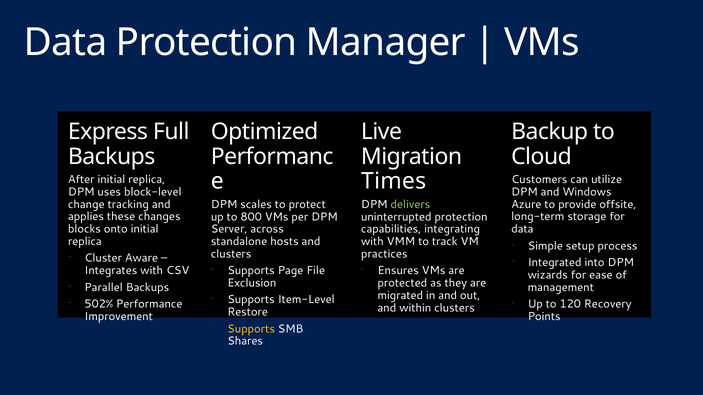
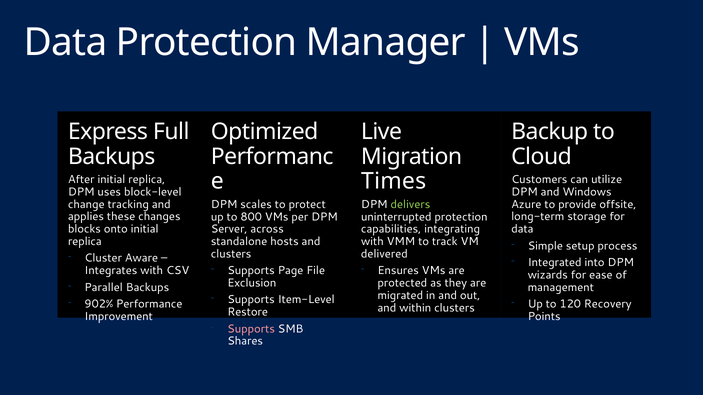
practices: practices -> delivered
502%: 502% -> 902%
Supports at (251, 329) colour: yellow -> pink
